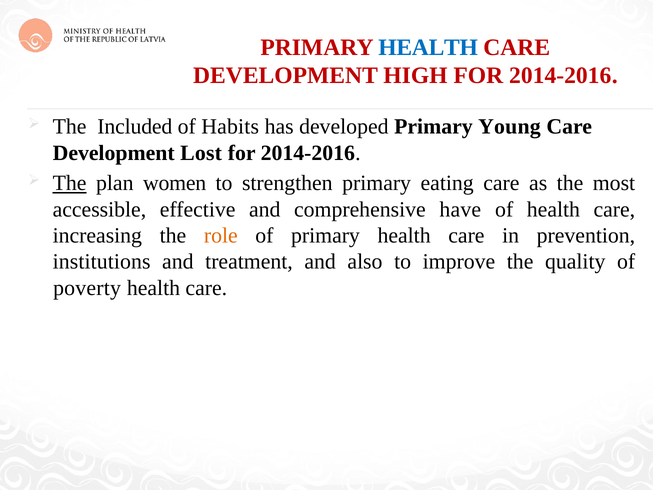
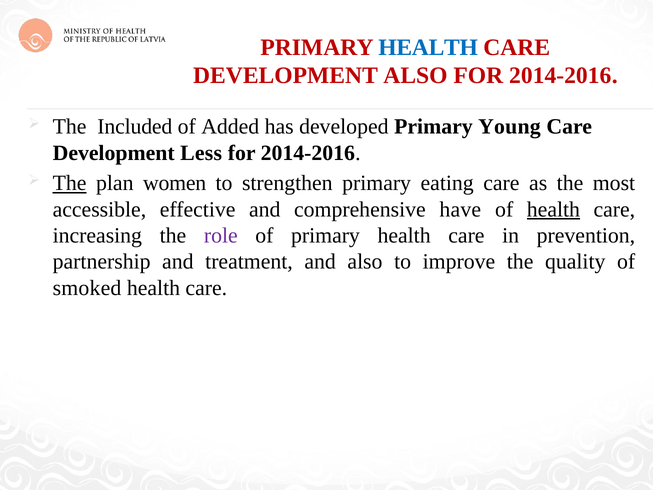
DEVELOPMENT HIGH: HIGH -> ALSO
Habits: Habits -> Added
Lost: Lost -> Less
health at (553, 209) underline: none -> present
role colour: orange -> purple
institutions: institutions -> partnership
poverty: poverty -> smoked
